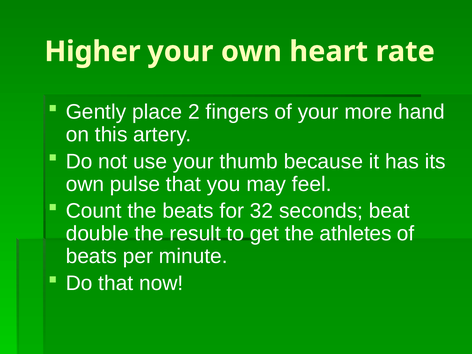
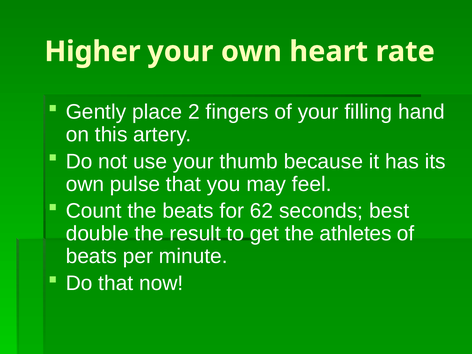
more: more -> filling
32: 32 -> 62
beat: beat -> best
